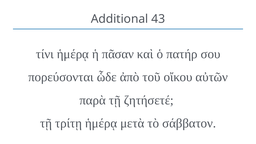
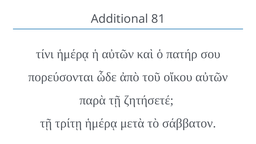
43: 43 -> 81
ἡ πᾶσαν: πᾶσαν -> αὐτῶν
